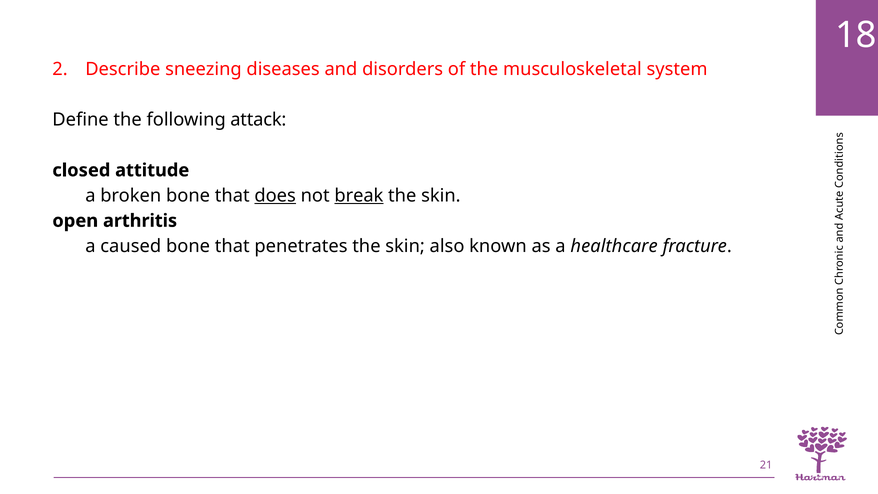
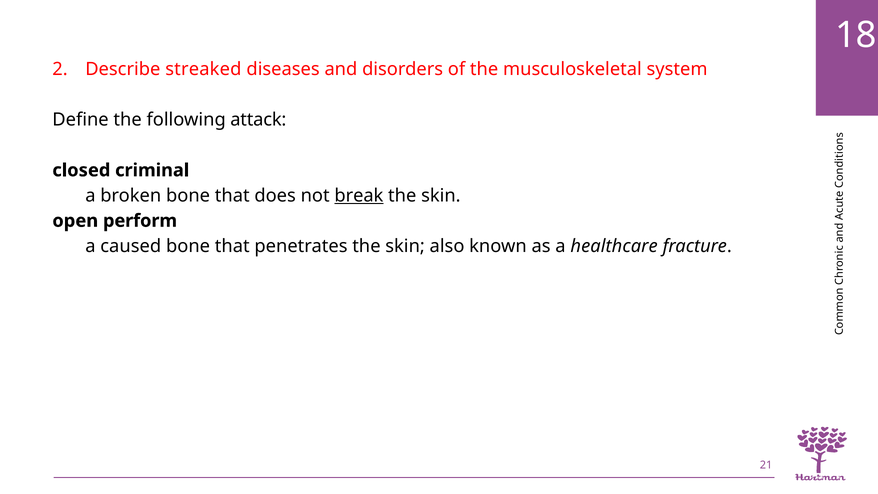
sneezing: sneezing -> streaked
attitude: attitude -> criminal
does underline: present -> none
arthritis: arthritis -> perform
